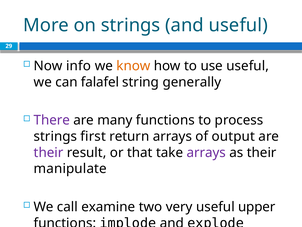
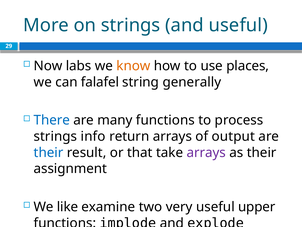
info: info -> labs
use useful: useful -> places
There colour: purple -> blue
first: first -> info
their at (49, 152) colour: purple -> blue
manipulate: manipulate -> assignment
call: call -> like
